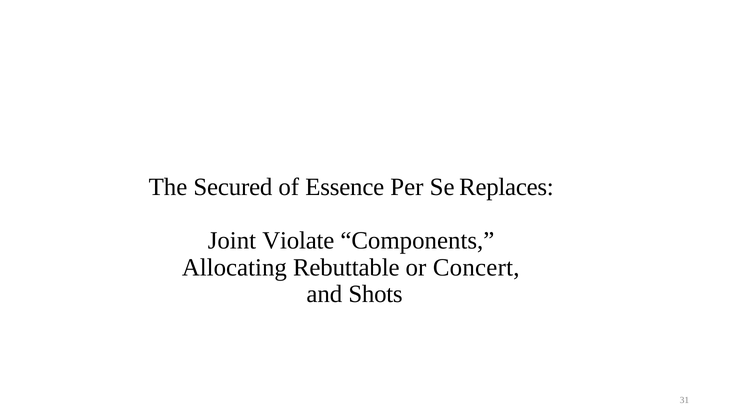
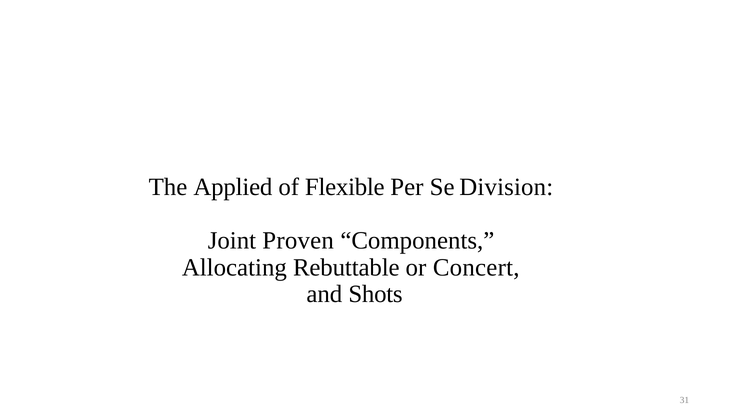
Secured: Secured -> Applied
Essence: Essence -> Flexible
Replaces: Replaces -> Division
Violate: Violate -> Proven
